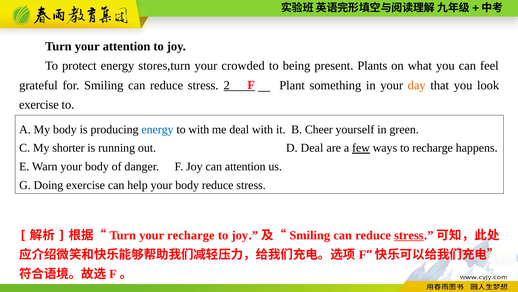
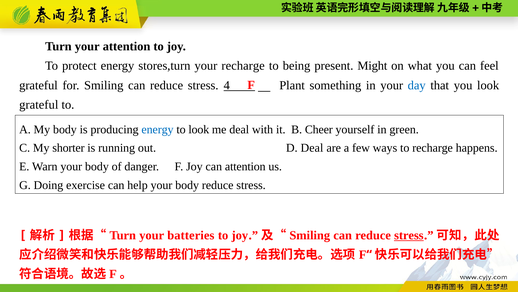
your crowded: crowded -> recharge
Plants: Plants -> Might
2: 2 -> 4
day colour: orange -> blue
exercise at (39, 104): exercise -> grateful
to with: with -> look
few underline: present -> none
your recharge: recharge -> batteries
